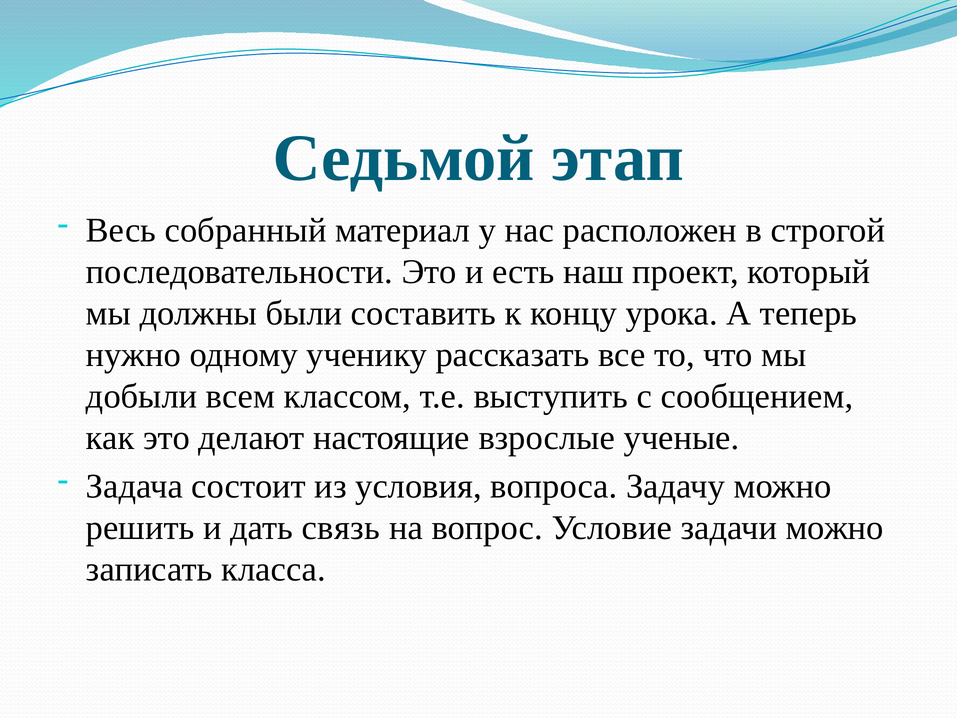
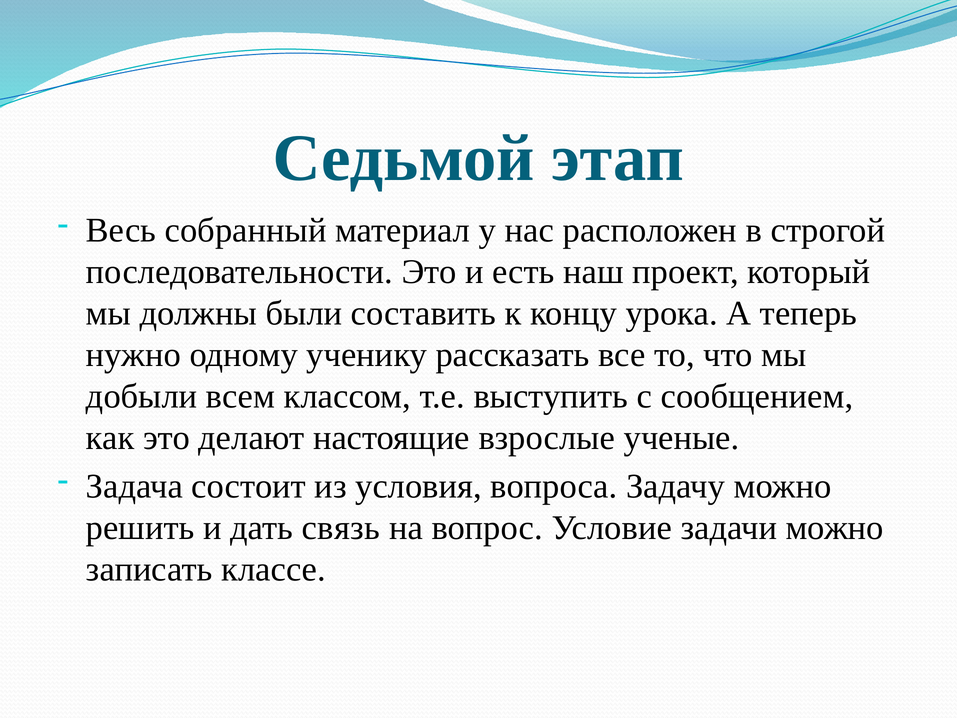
класса: класса -> классе
